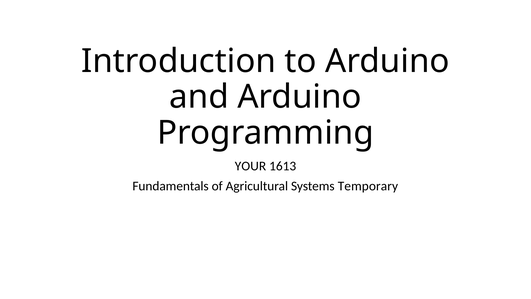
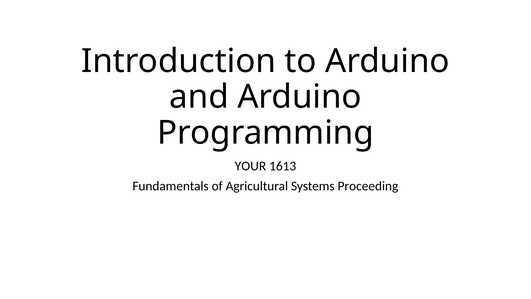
Temporary: Temporary -> Proceeding
